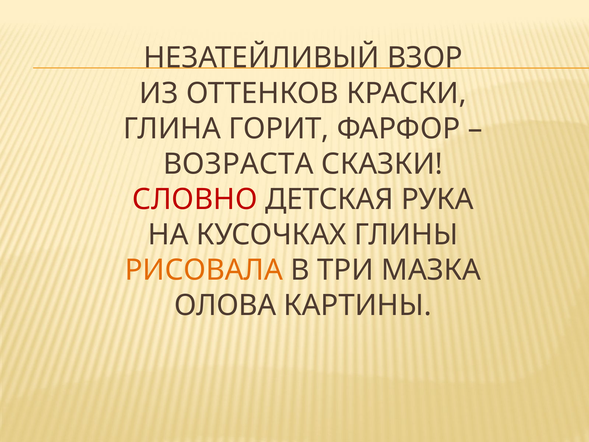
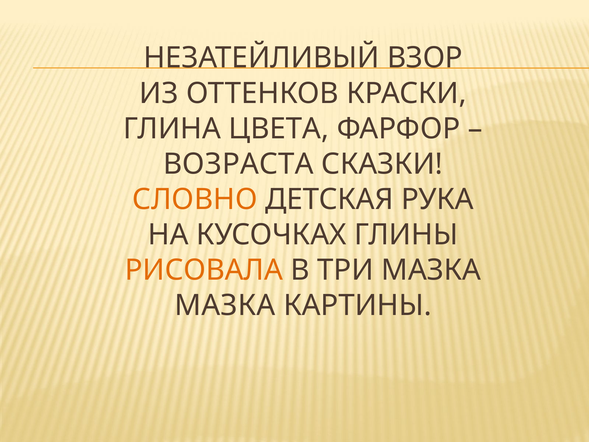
ГОРИТ: ГОРИТ -> ЦВЕТА
СЛОВНО colour: red -> orange
ОЛОВА at (225, 305): ОЛОВА -> МАЗКА
